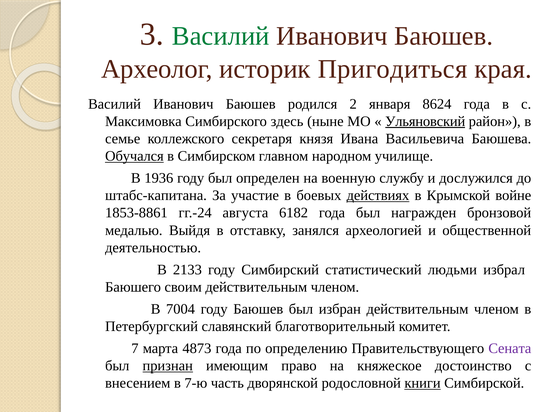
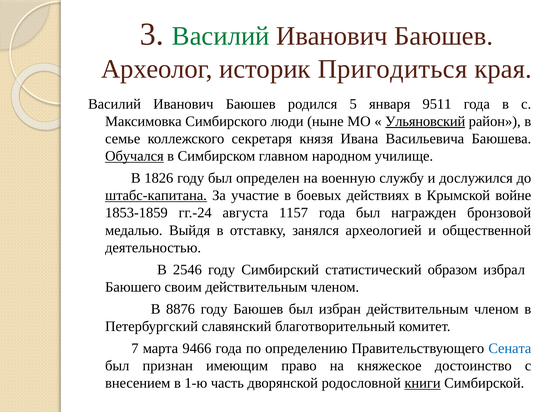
2: 2 -> 5
8624: 8624 -> 9511
здесь: здесь -> люди
1936: 1936 -> 1826
штабс-капитана underline: none -> present
действиях underline: present -> none
1853-8861: 1853-8861 -> 1853-1859
6182: 6182 -> 1157
2133: 2133 -> 2546
людьми: людьми -> образом
7004: 7004 -> 8876
4873: 4873 -> 9466
Сената colour: purple -> blue
признан underline: present -> none
7-ю: 7-ю -> 1-ю
